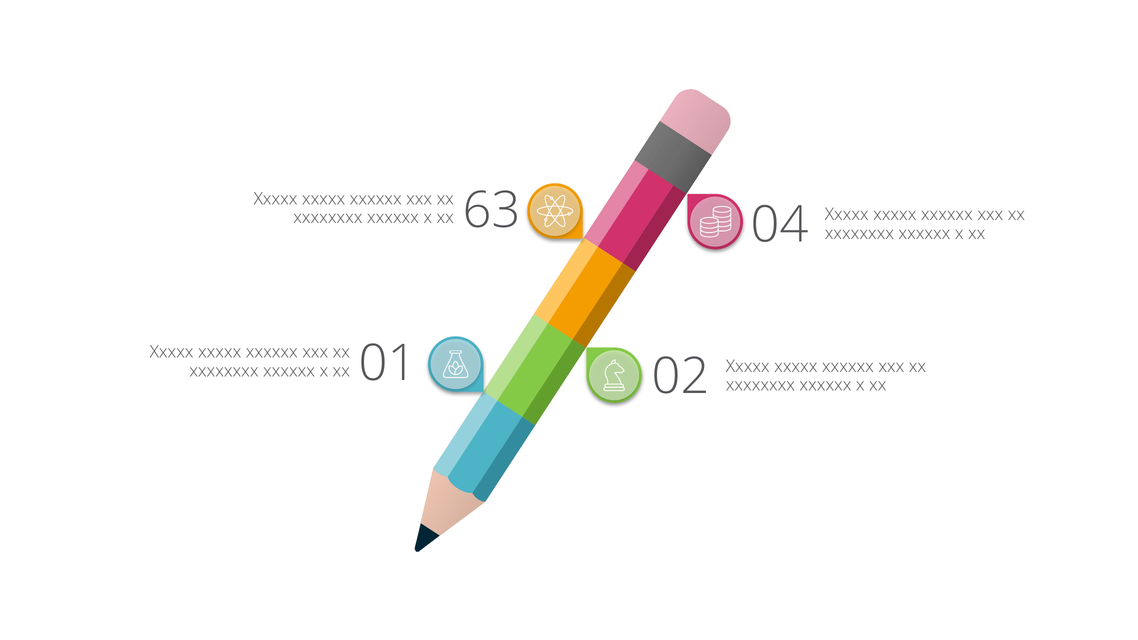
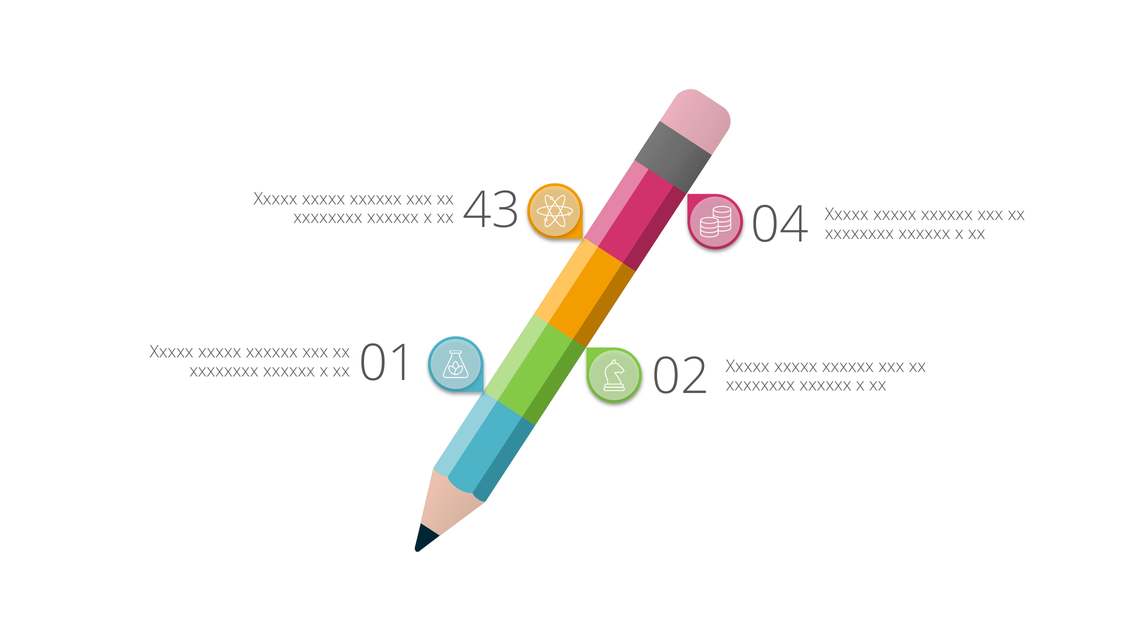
63: 63 -> 43
